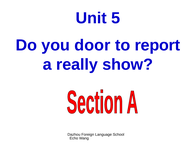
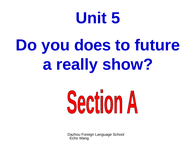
door: door -> does
report: report -> future
